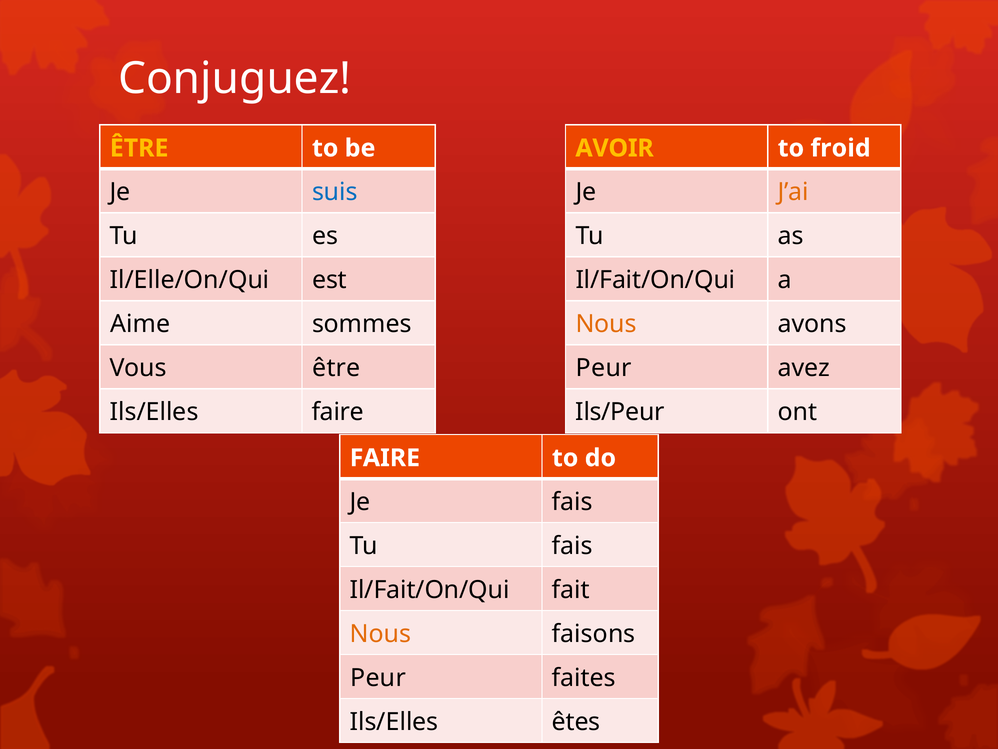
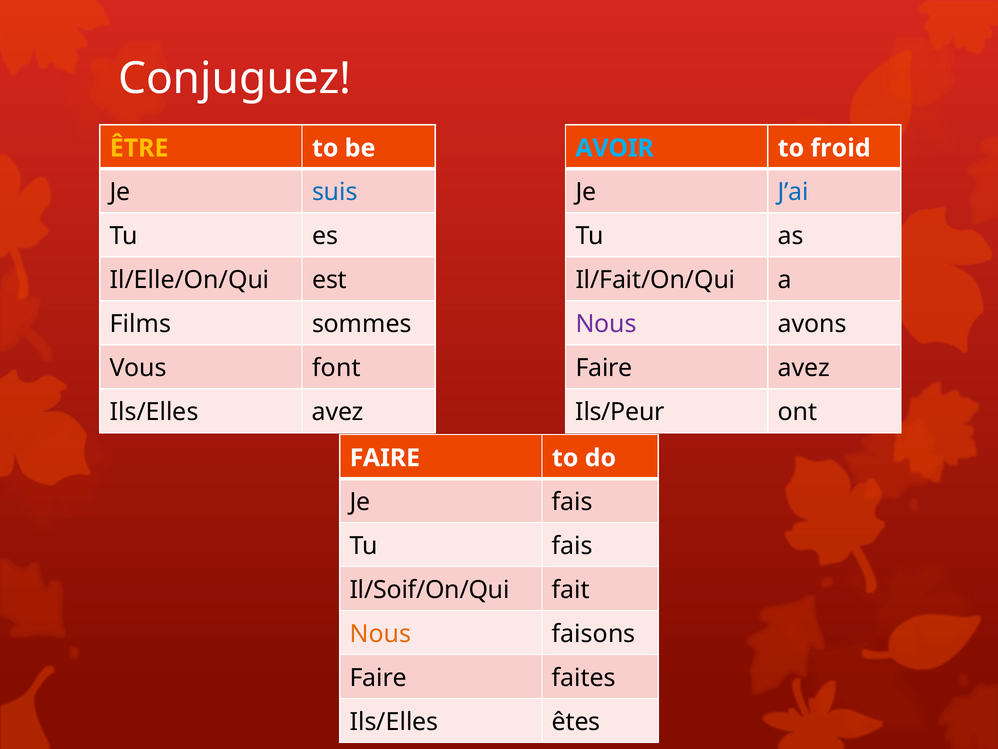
AVOIR colour: yellow -> light blue
J’ai colour: orange -> blue
Aime: Aime -> Films
Nous at (606, 324) colour: orange -> purple
Vous être: être -> font
Peur at (604, 368): Peur -> Faire
Ils/Elles faire: faire -> avez
Il/Fait/On/Qui at (430, 590): Il/Fait/On/Qui -> Il/Soif/On/Qui
Peur at (378, 678): Peur -> Faire
